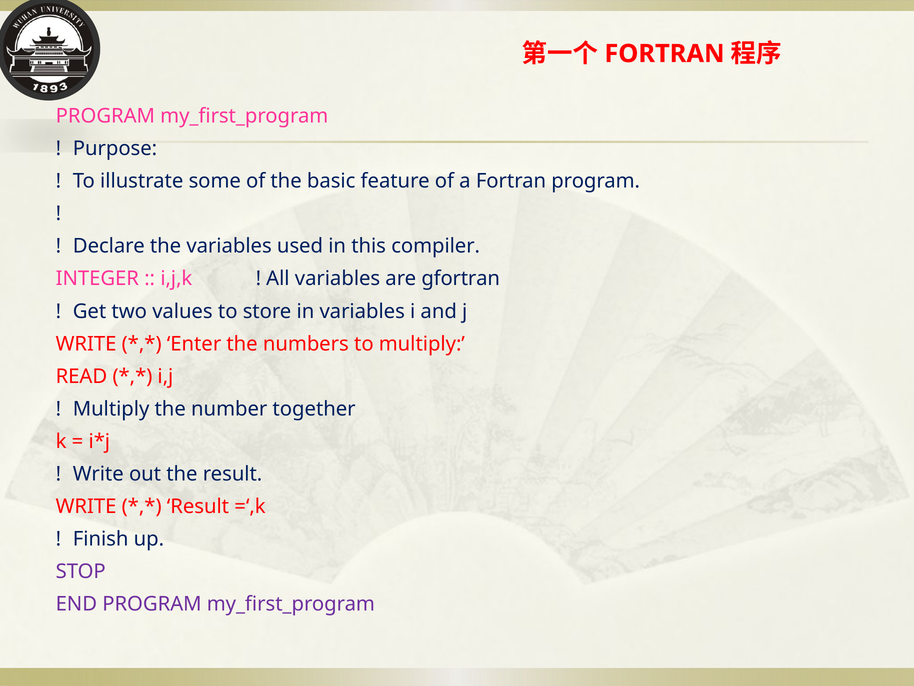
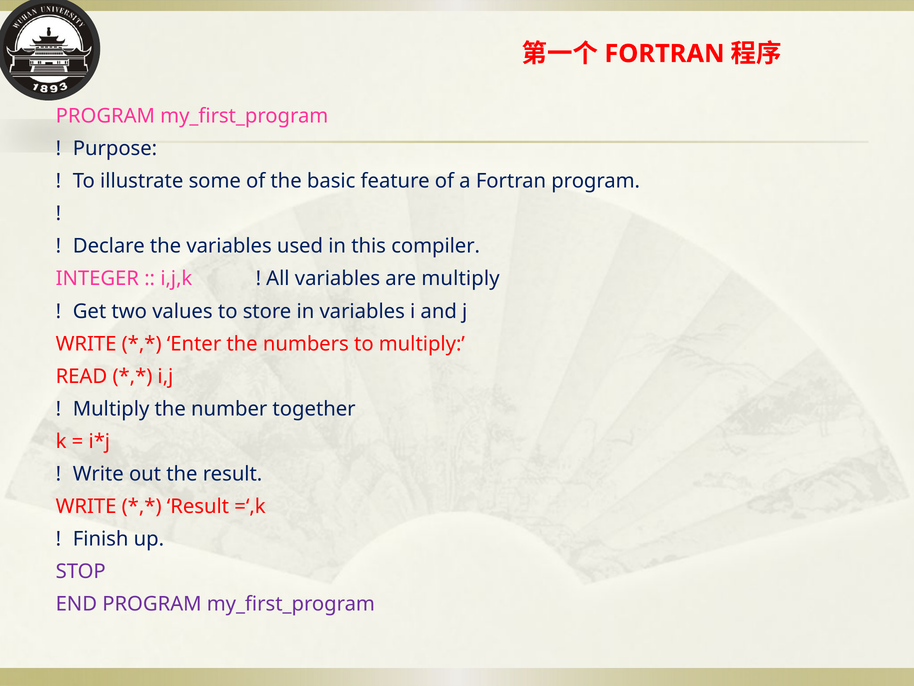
are gfortran: gfortran -> multiply
